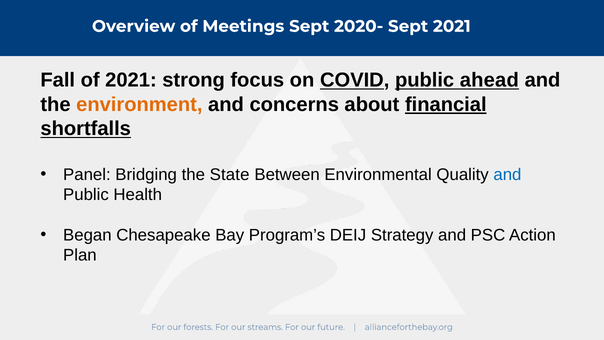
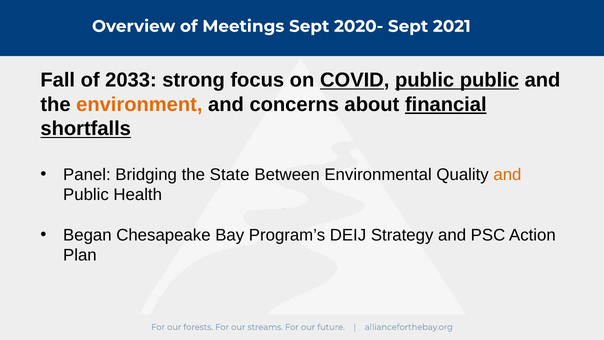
of 2021: 2021 -> 2033
public ahead: ahead -> public
and at (507, 175) colour: blue -> orange
